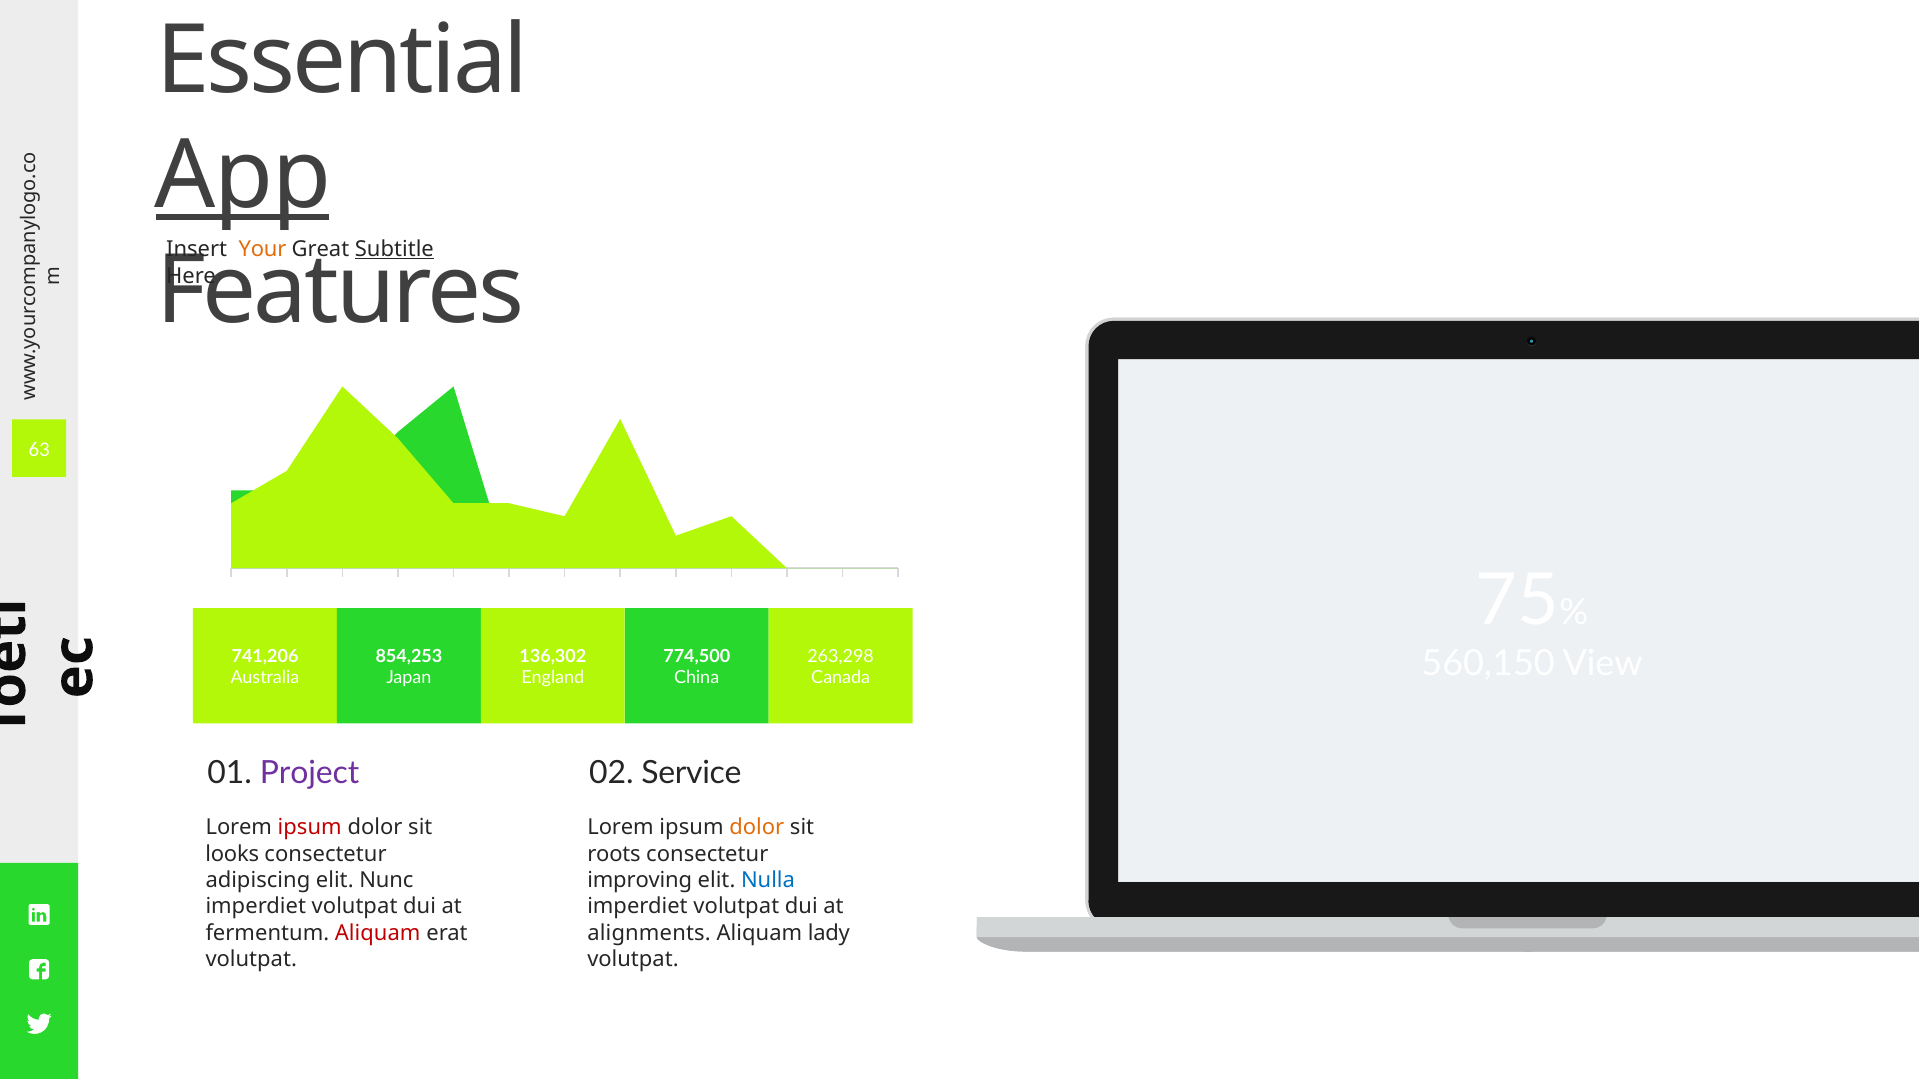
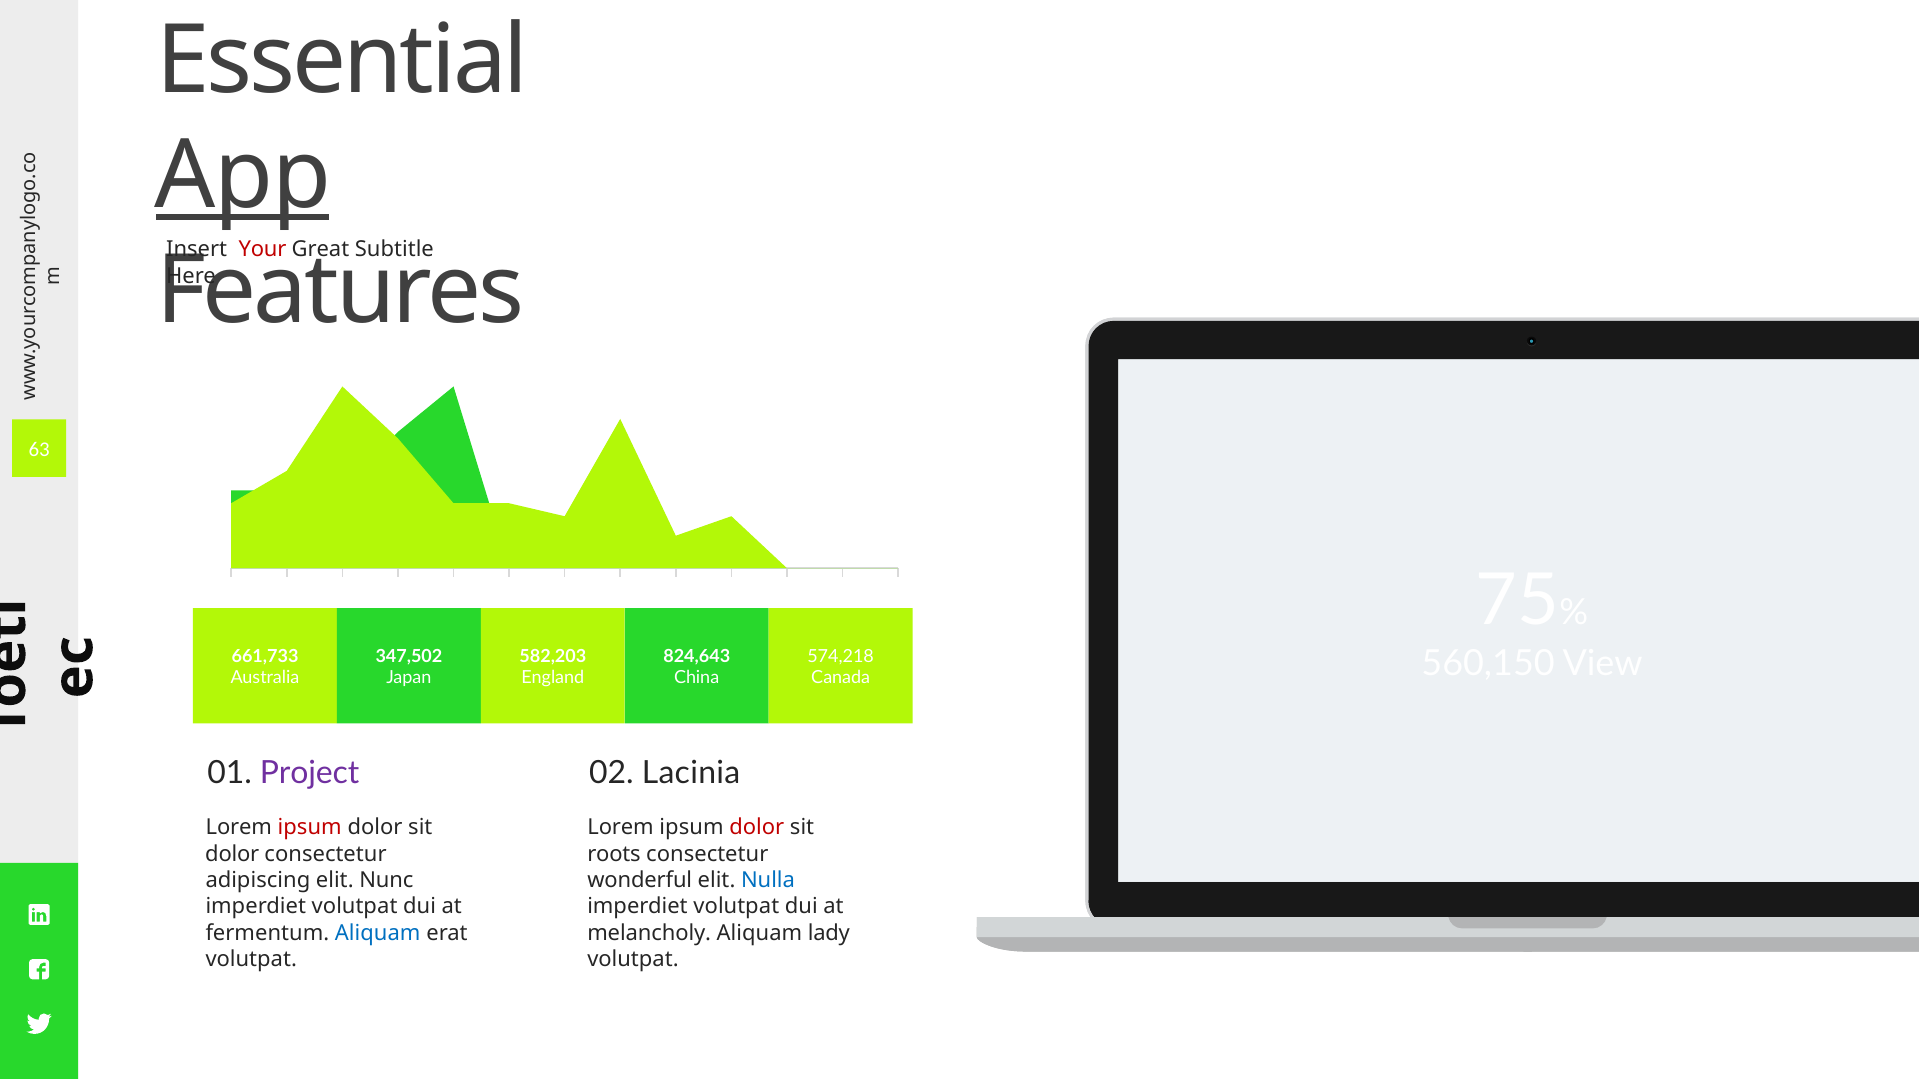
Your colour: orange -> red
Subtitle underline: present -> none
741,206: 741,206 -> 661,733
854,253: 854,253 -> 347,502
136,302: 136,302 -> 582,203
774,500: 774,500 -> 824,643
263,298: 263,298 -> 574,218
Service: Service -> Lacinia
dolor at (757, 828) colour: orange -> red
looks at (232, 854): looks -> dolor
improving: improving -> wonderful
Aliquam at (378, 933) colour: red -> blue
alignments: alignments -> melancholy
